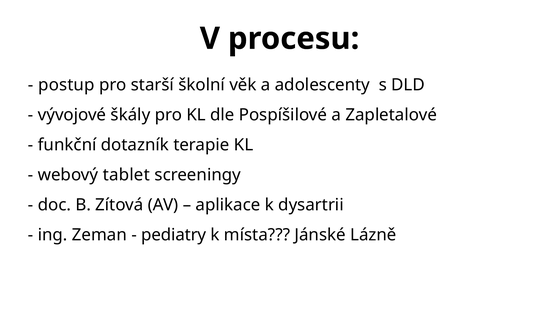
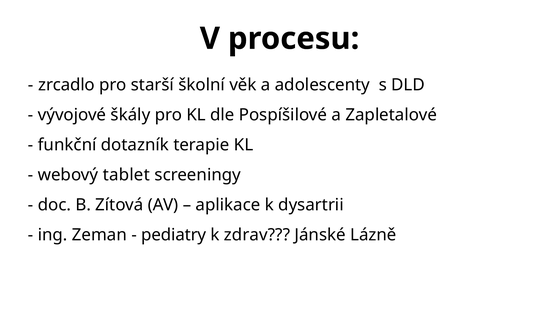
postup: postup -> zrcadlo
místa: místa -> zdrav
